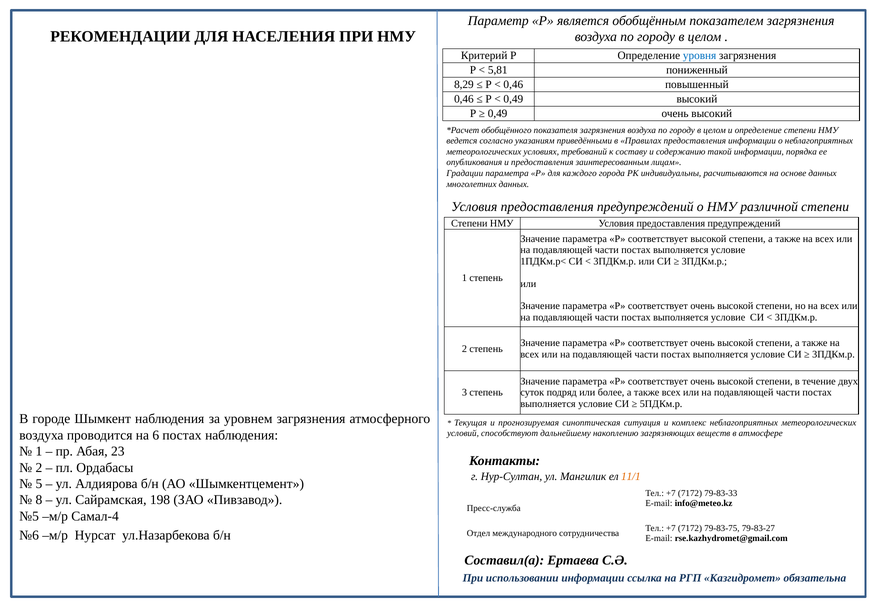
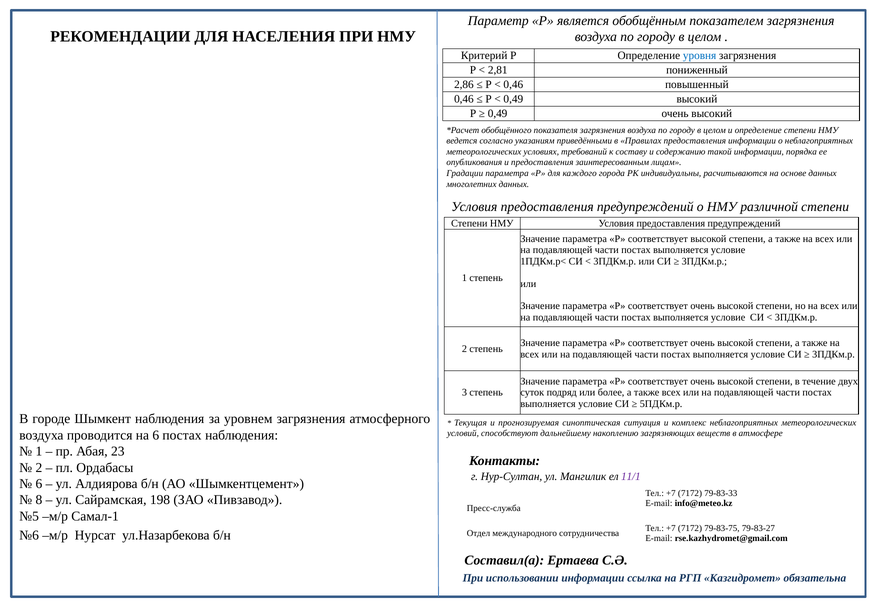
5,81: 5,81 -> 2,81
8,29: 8,29 -> 2,86
11/1 colour: orange -> purple
5 at (39, 484): 5 -> 6
Самал-4: Самал-4 -> Самал-1
